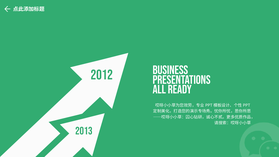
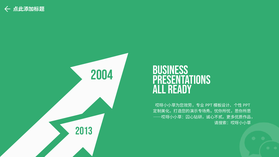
2012: 2012 -> 2004
